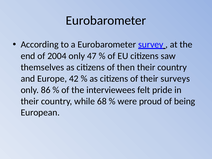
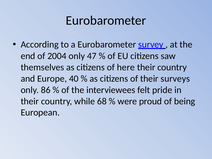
then: then -> here
42: 42 -> 40
